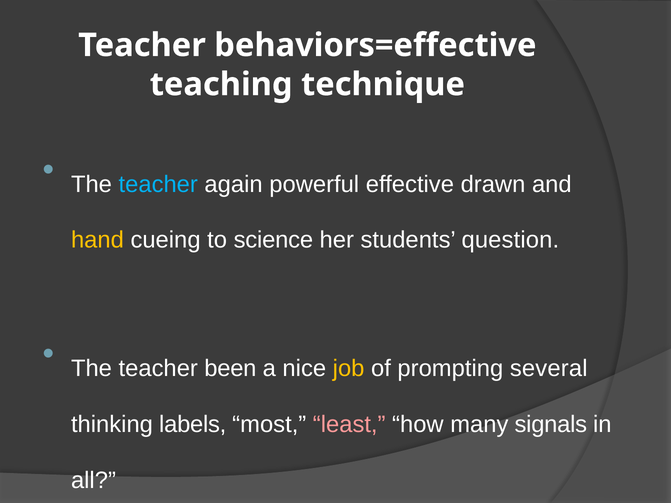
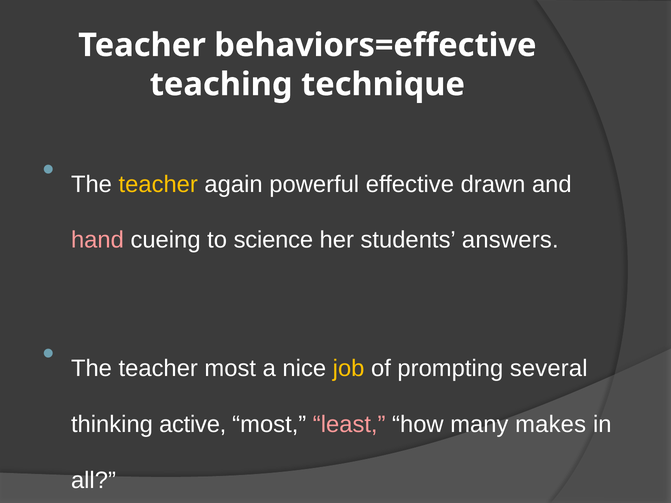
teacher at (158, 184) colour: light blue -> yellow
hand colour: yellow -> pink
question: question -> answers
teacher been: been -> most
labels: labels -> active
signals: signals -> makes
